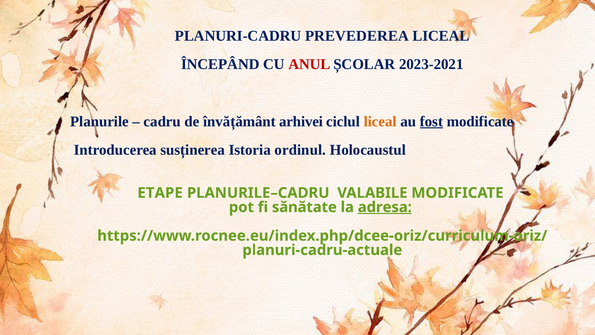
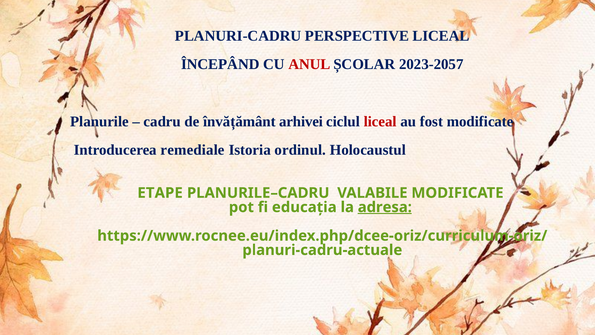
PREVEDEREA: PREVEDEREA -> PERSPECTIVE
2023-2021: 2023-2021 -> 2023-2057
liceal at (380, 121) colour: orange -> red
fost underline: present -> none
susținerea: susținerea -> remediale
sănătate: sănătate -> educația
